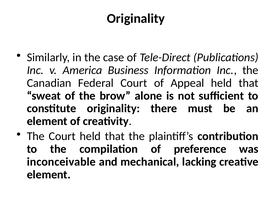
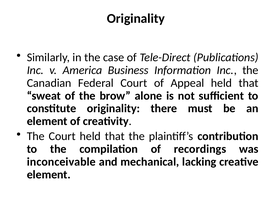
preference: preference -> recordings
